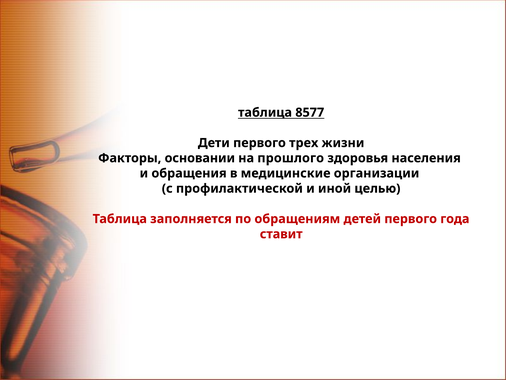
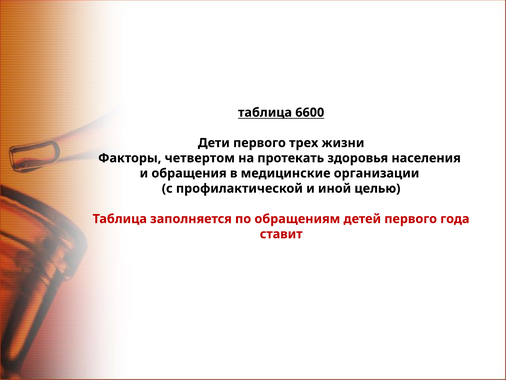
8577: 8577 -> 6600
основании: основании -> четвертом
прошлого: прошлого -> протекать
